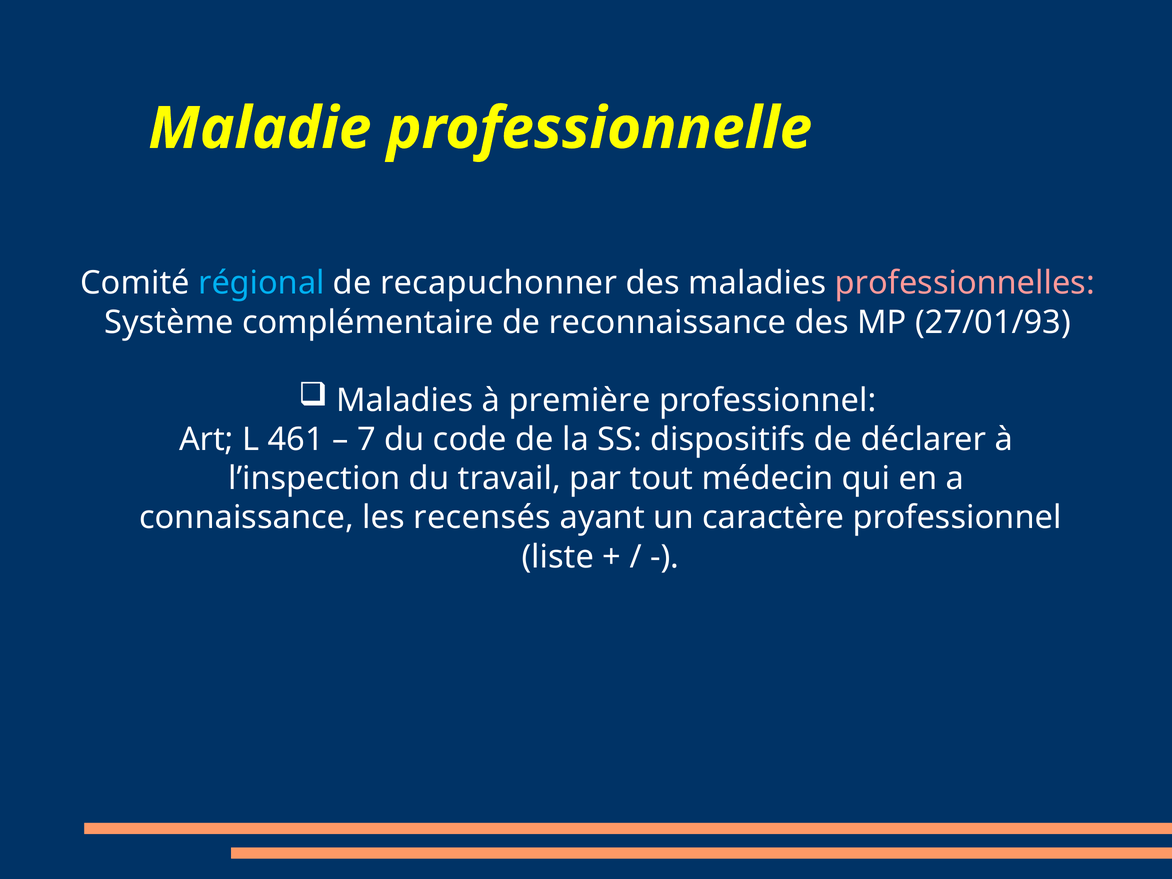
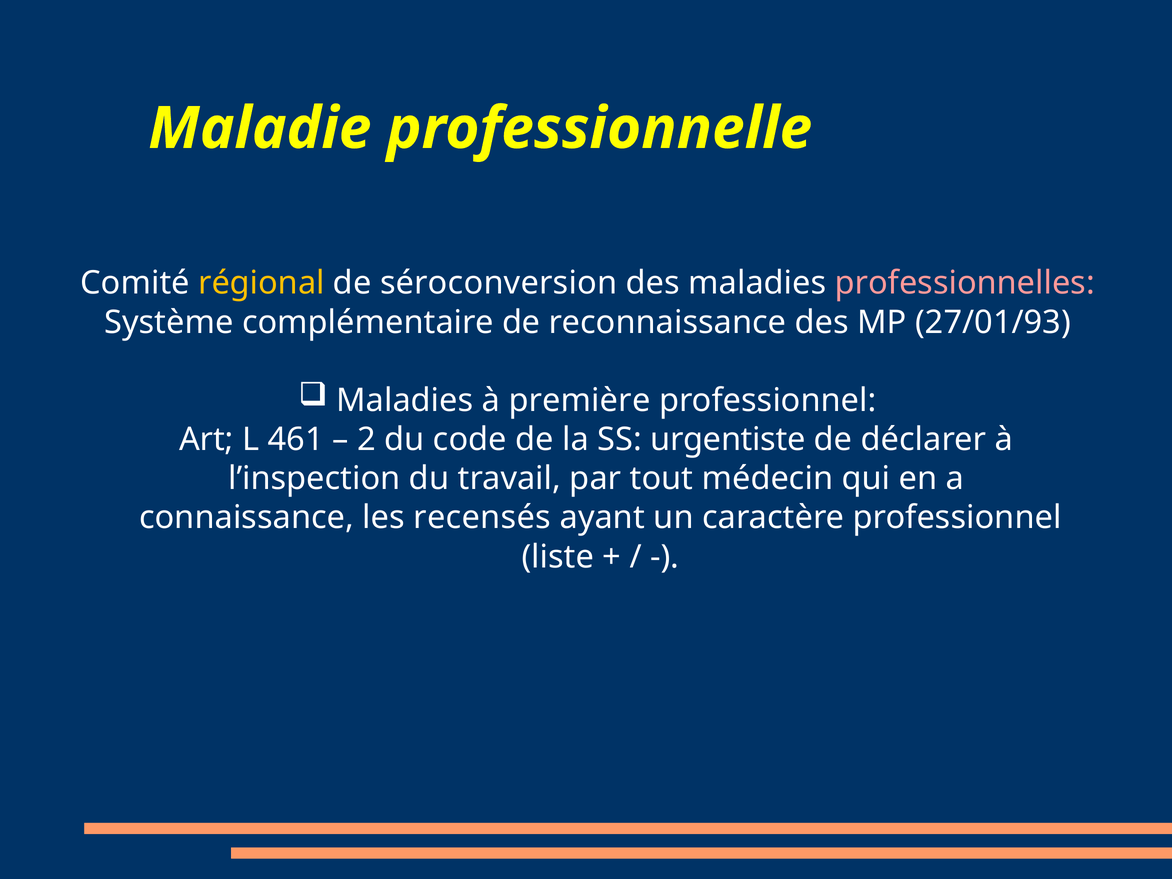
régional colour: light blue -> yellow
recapuchonner: recapuchonner -> séroconversion
7: 7 -> 2
dispositifs: dispositifs -> urgentiste
